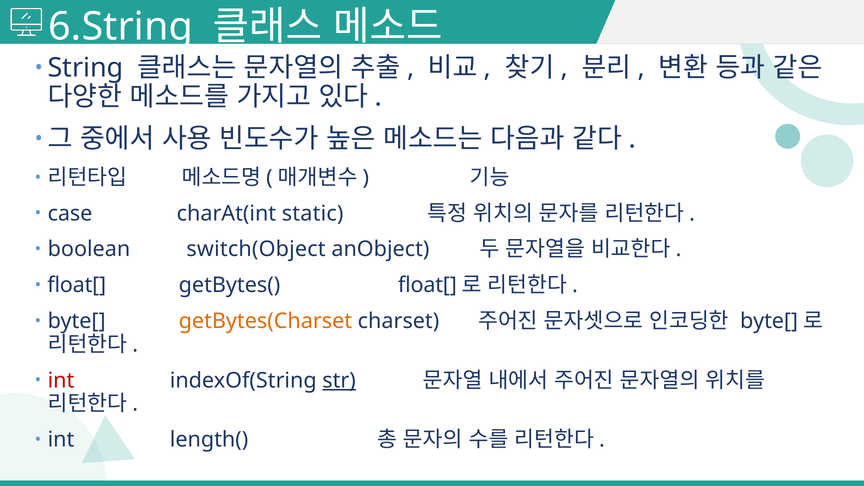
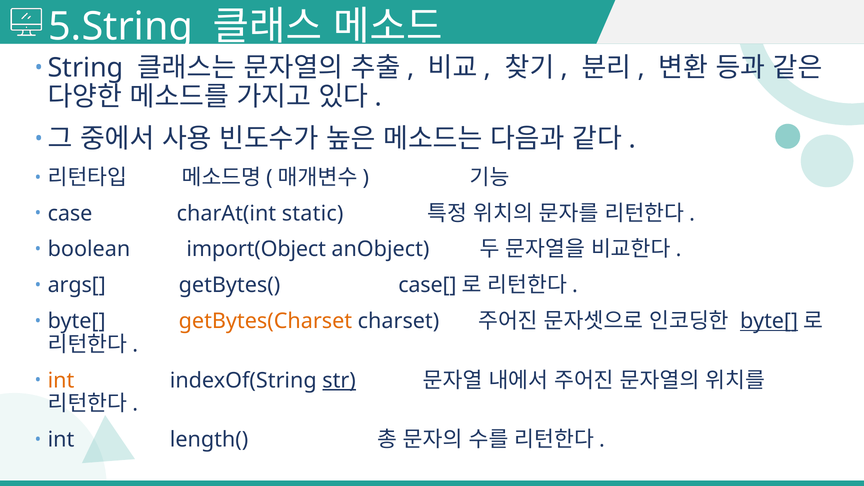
6.String: 6.String -> 5.String
switch(Object: switch(Object -> import(Object
float[ at (77, 285): float[ -> args[
getBytes( float[: float[ -> case[
byte[ at (769, 321) underline: none -> present
int at (61, 380) colour: red -> orange
